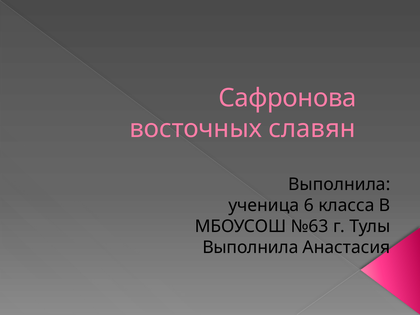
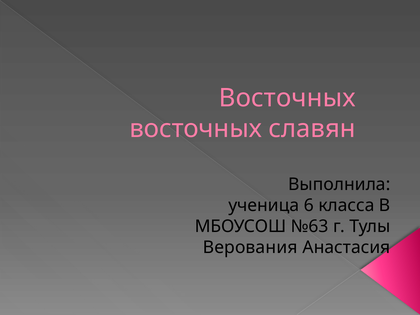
Сафронова at (287, 98): Сафронова -> Восточных
Выполнила at (250, 247): Выполнила -> Верования
